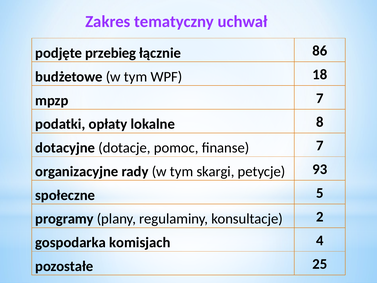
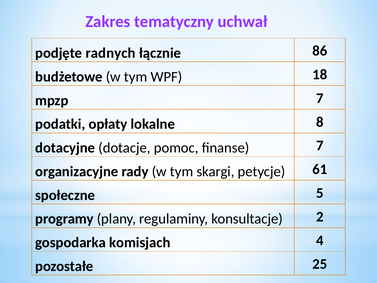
przebieg: przebieg -> radnych
93: 93 -> 61
